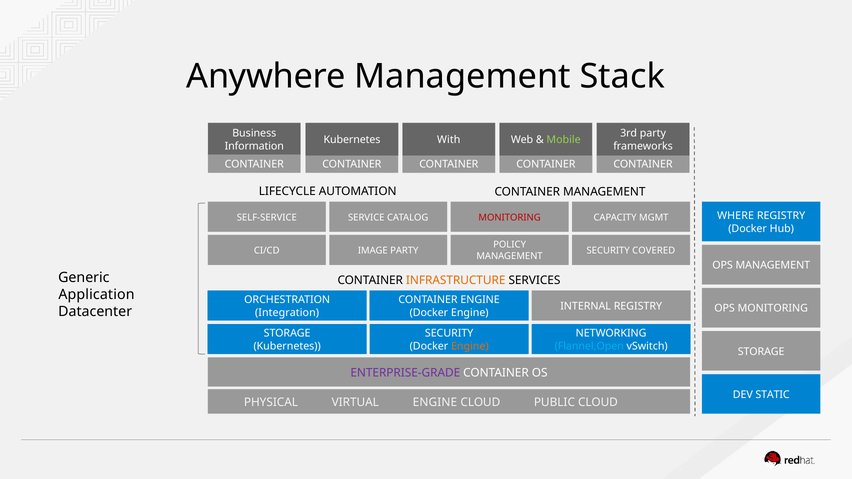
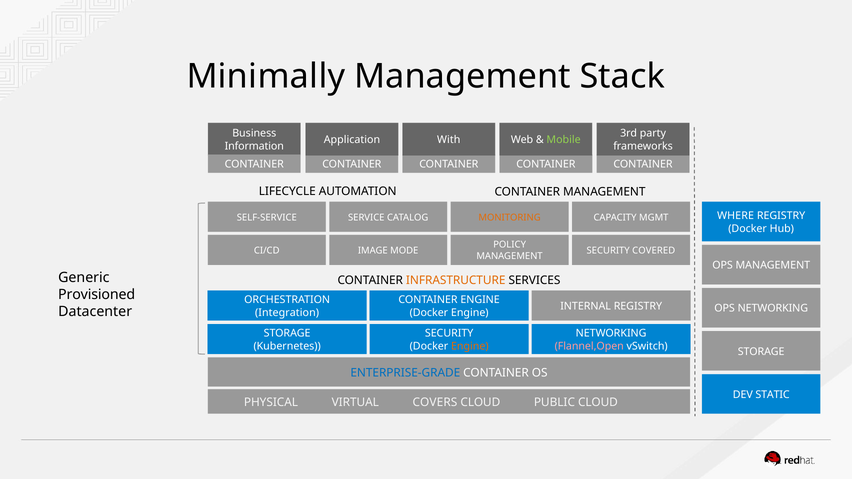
Anywhere: Anywhere -> Minimally
Kubernetes at (352, 140): Kubernetes -> Application
MONITORING at (510, 218) colour: red -> orange
IMAGE PARTY: PARTY -> MODE
Application: Application -> Provisioned
OPS MONITORING: MONITORING -> NETWORKING
Flannel,Open colour: light blue -> pink
ENTERPRISE-GRADE colour: purple -> blue
VIRTUAL ENGINE: ENGINE -> COVERS
